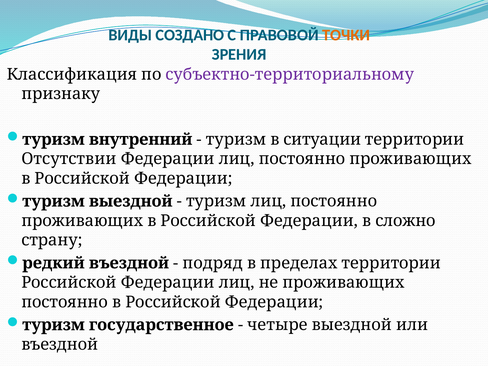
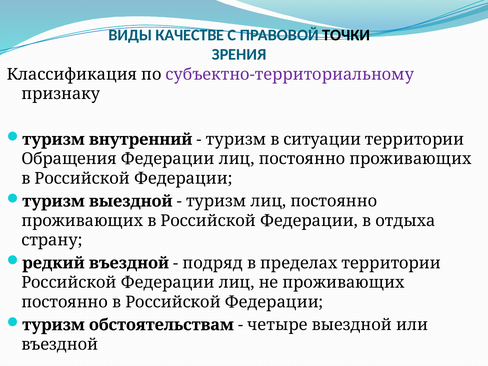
СОЗДАНО: СОЗДАНО -> КАЧЕСТВЕ
ТОЧКИ colour: orange -> black
Отсутствии: Отсутствии -> Обращения
сложно: сложно -> отдыха
государственное: государственное -> обстоятельствам
